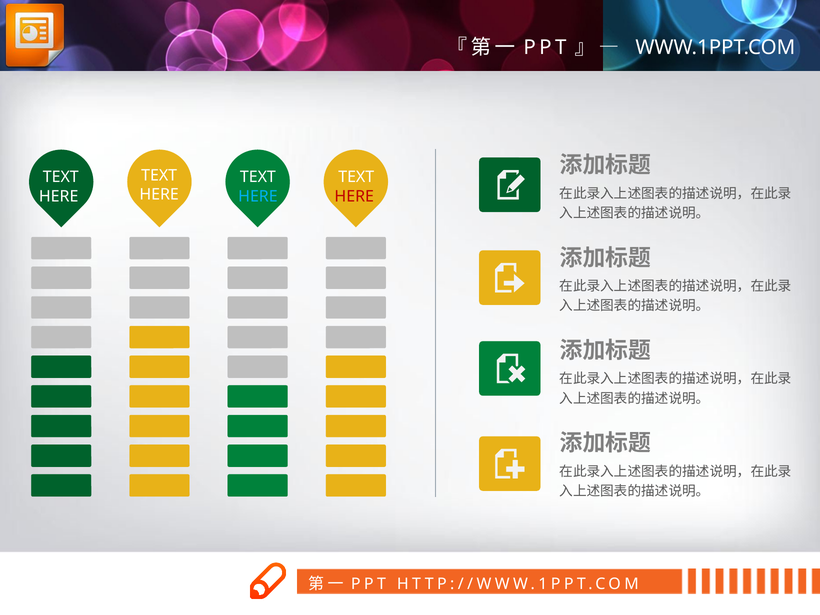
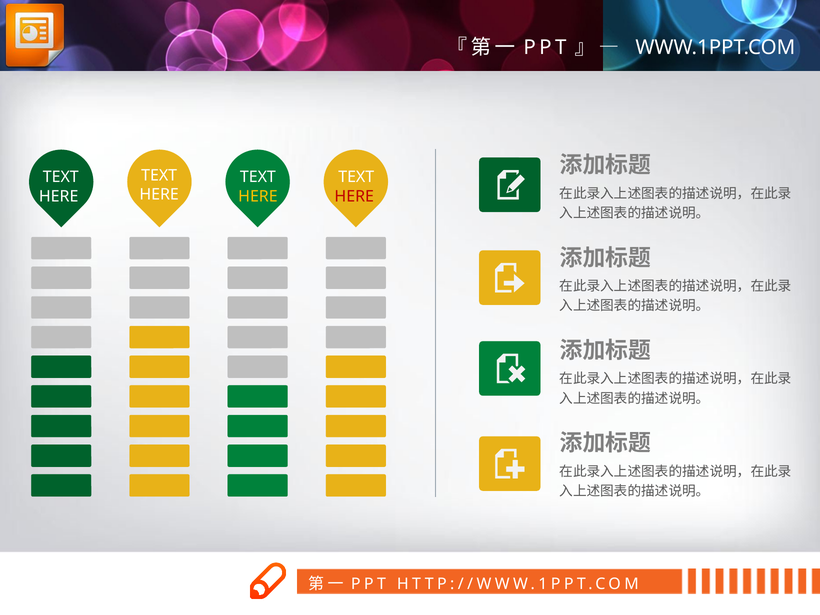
HERE at (258, 196) colour: light blue -> yellow
